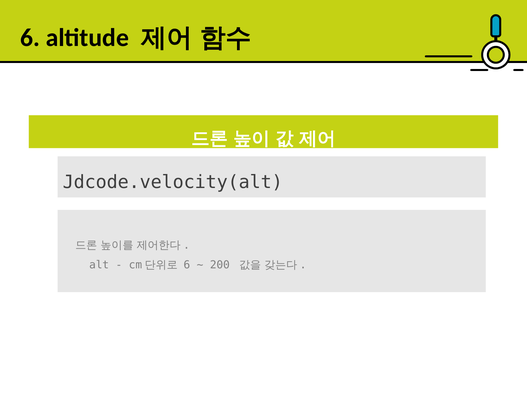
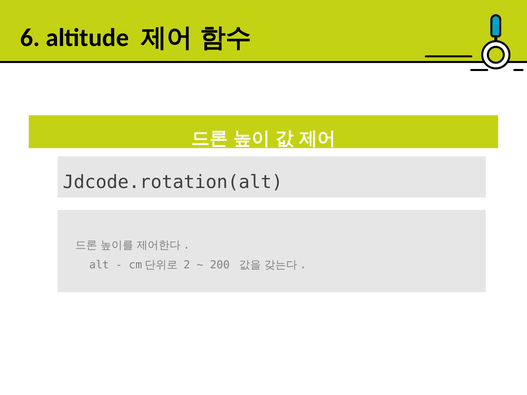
Jdcode.velocity(alt: Jdcode.velocity(alt -> Jdcode.rotation(alt
6 at (187, 265): 6 -> 2
